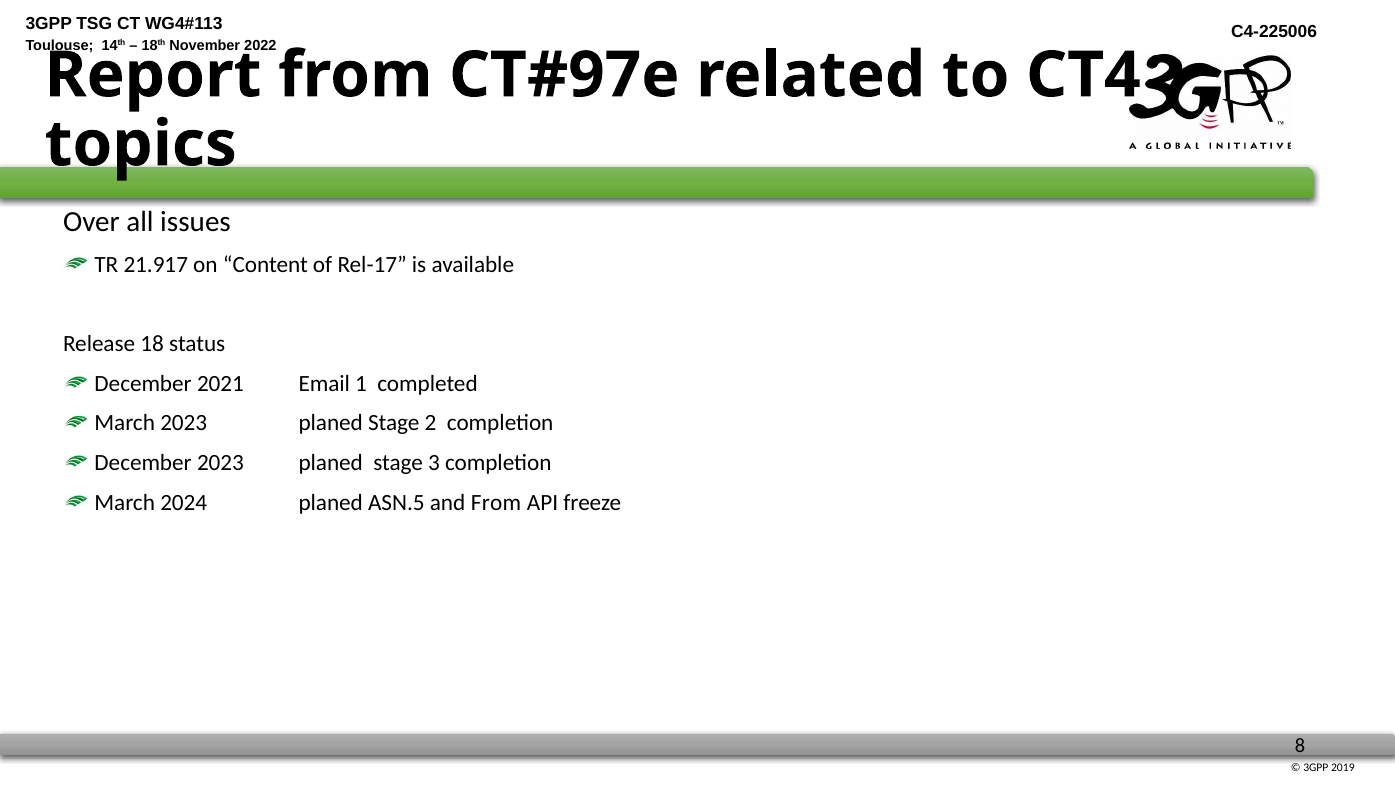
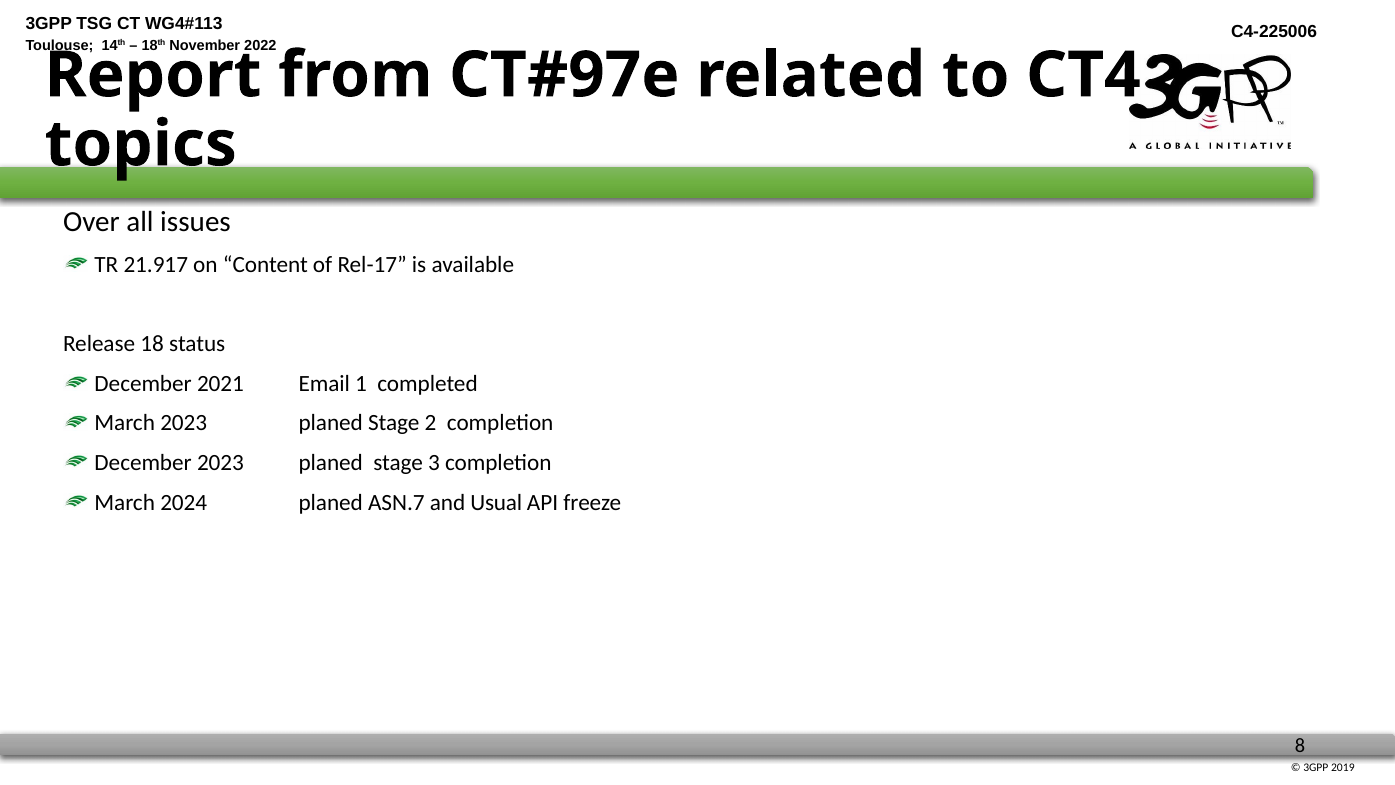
ASN.5: ASN.5 -> ASN.7
and From: From -> Usual
